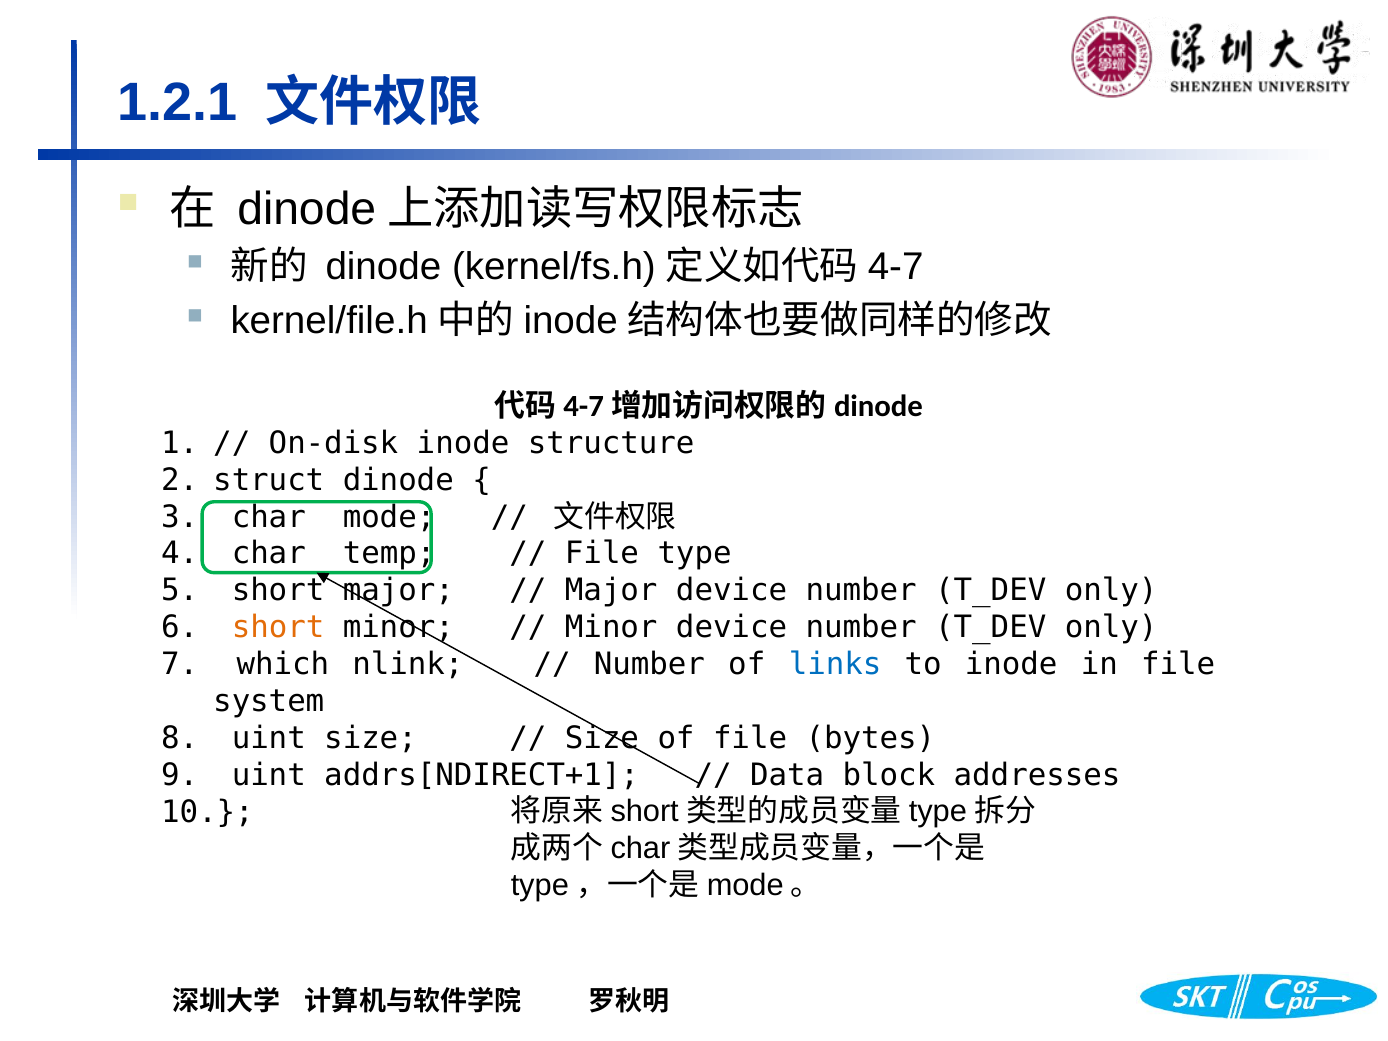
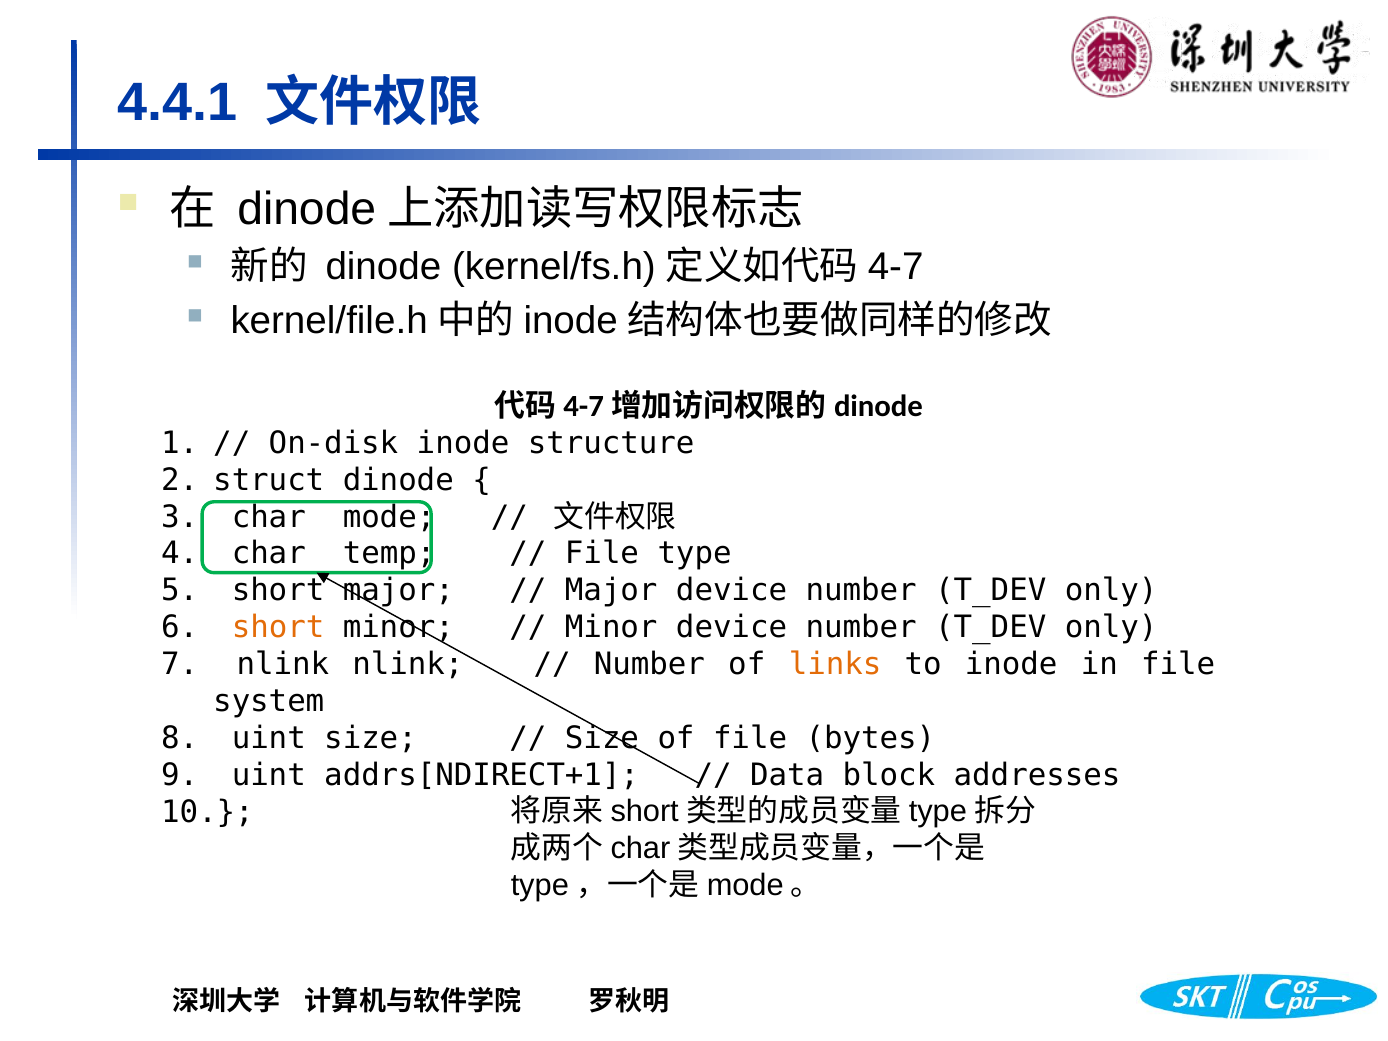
1.2.1: 1.2.1 -> 4.4.1
which at (283, 665): which -> nlink
links colour: blue -> orange
